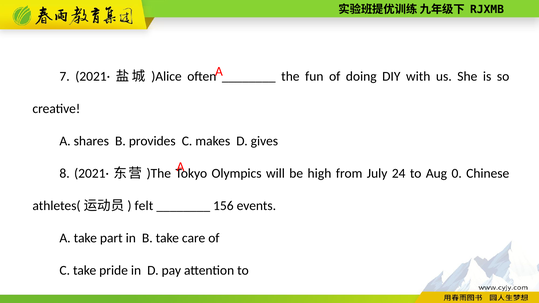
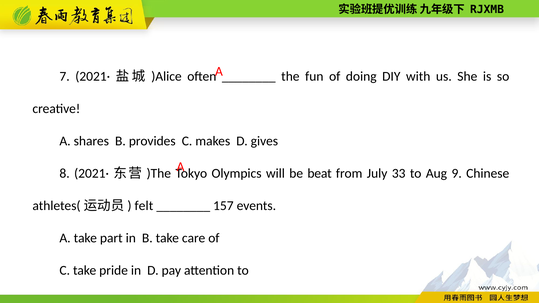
high: high -> beat
24: 24 -> 33
0: 0 -> 9
156: 156 -> 157
